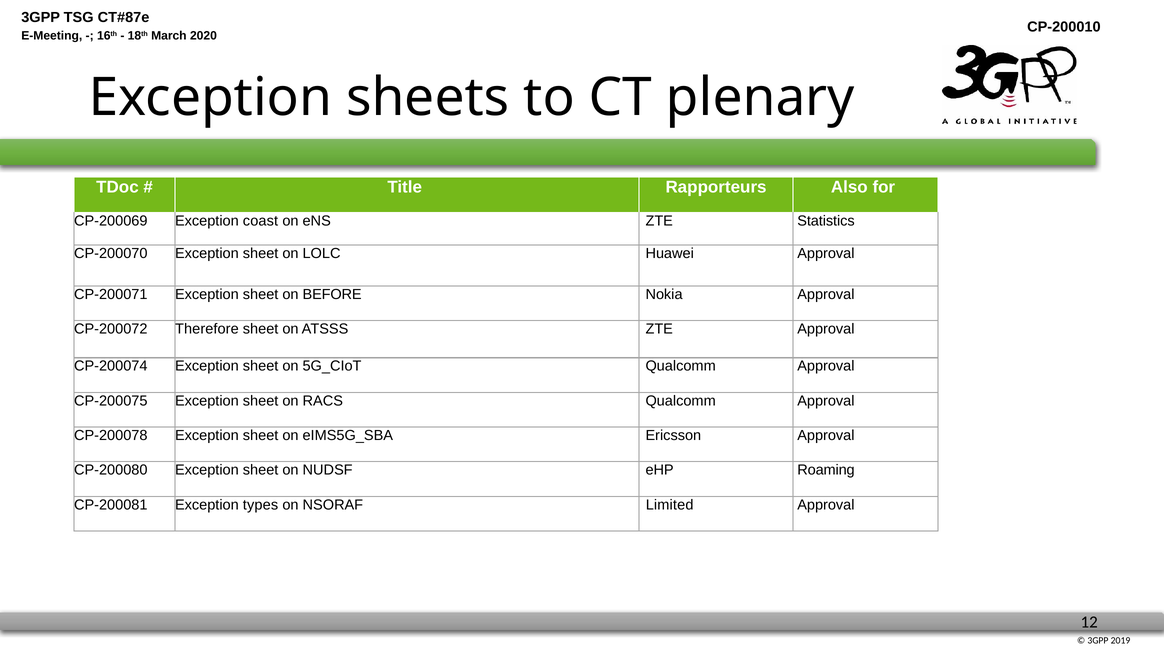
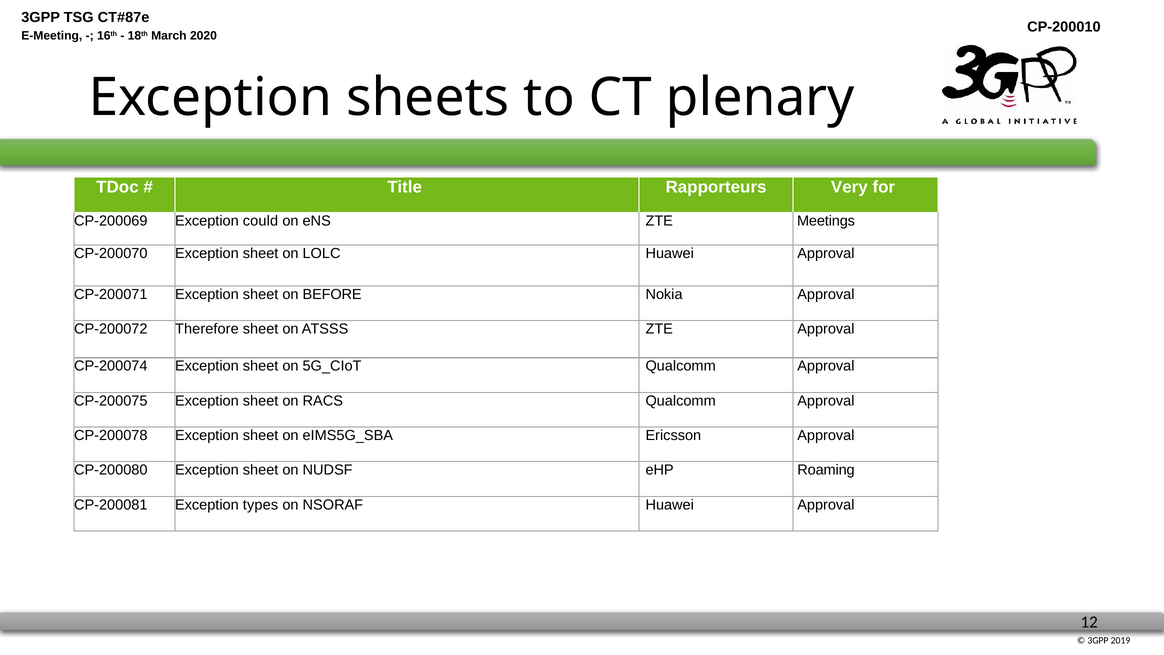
Also: Also -> Very
coast: coast -> could
Statistics: Statistics -> Meetings
NSORAF Limited: Limited -> Huawei
